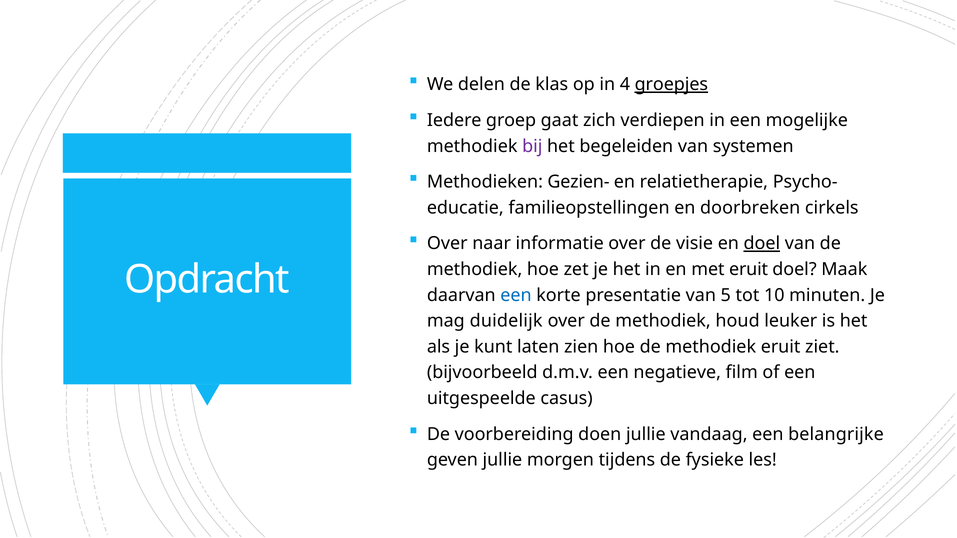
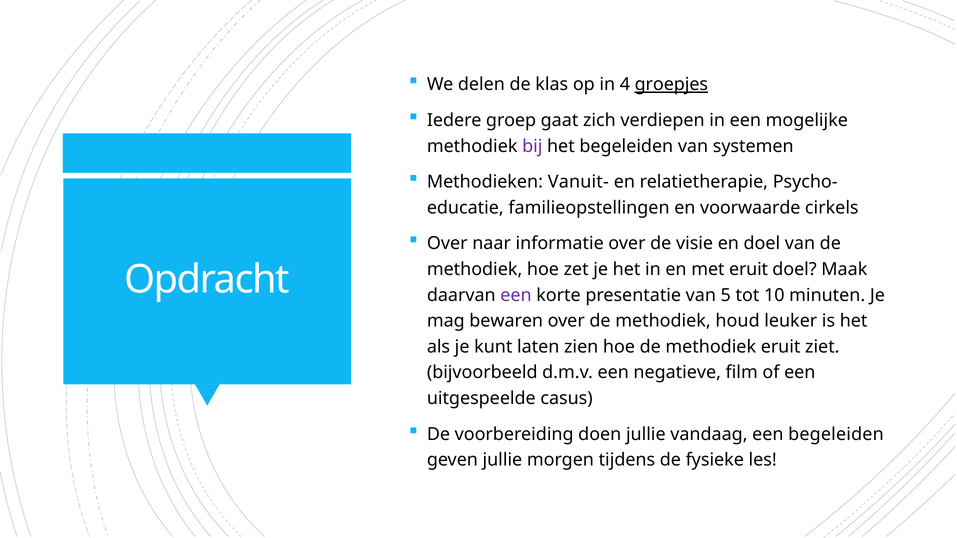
Gezien-: Gezien- -> Vanuit-
doorbreken: doorbreken -> voorwaarde
doel at (762, 244) underline: present -> none
een at (516, 295) colour: blue -> purple
duidelijk: duidelijk -> bewaren
een belangrijke: belangrijke -> begeleiden
